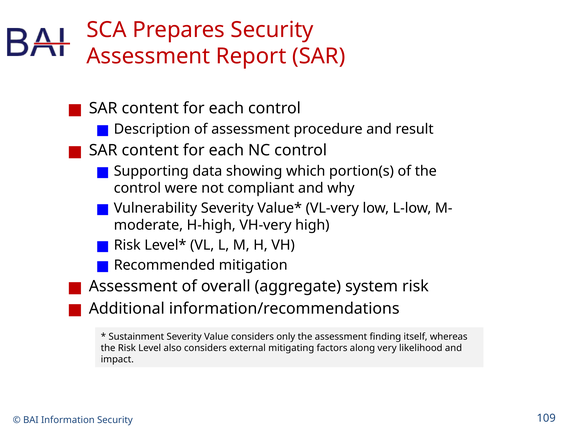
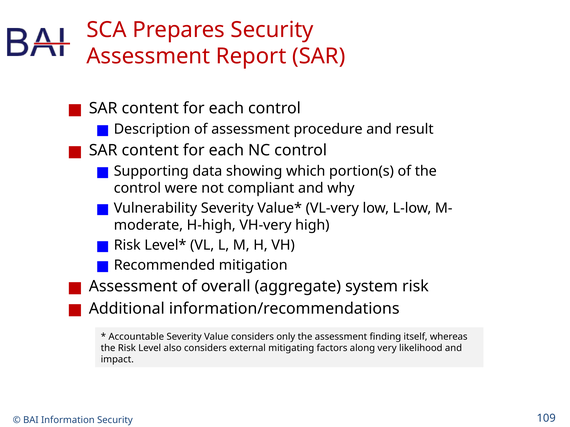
Sustainment: Sustainment -> Accountable
